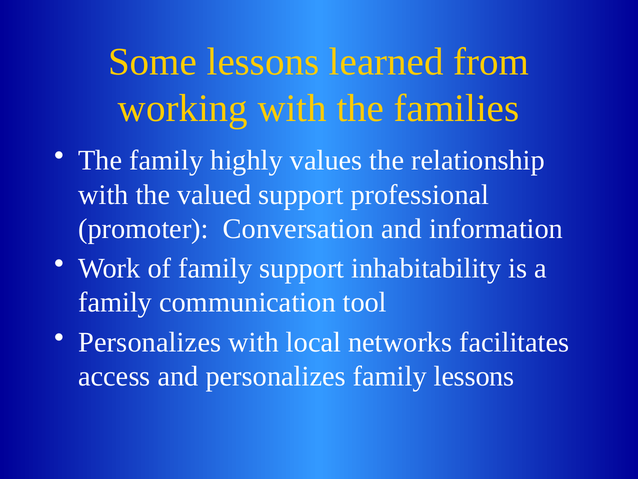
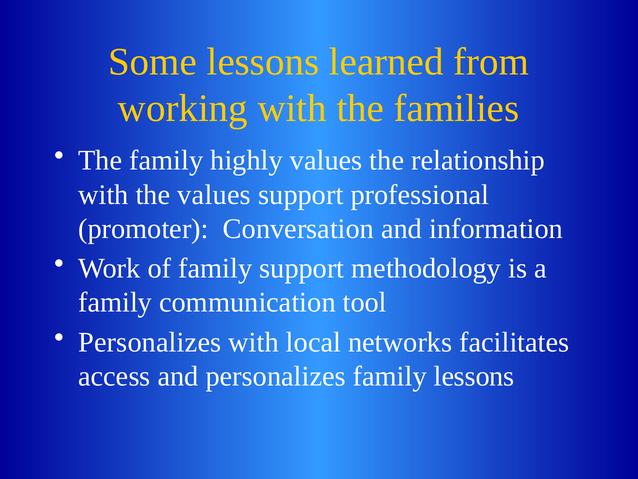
the valued: valued -> values
inhabitability: inhabitability -> methodology
